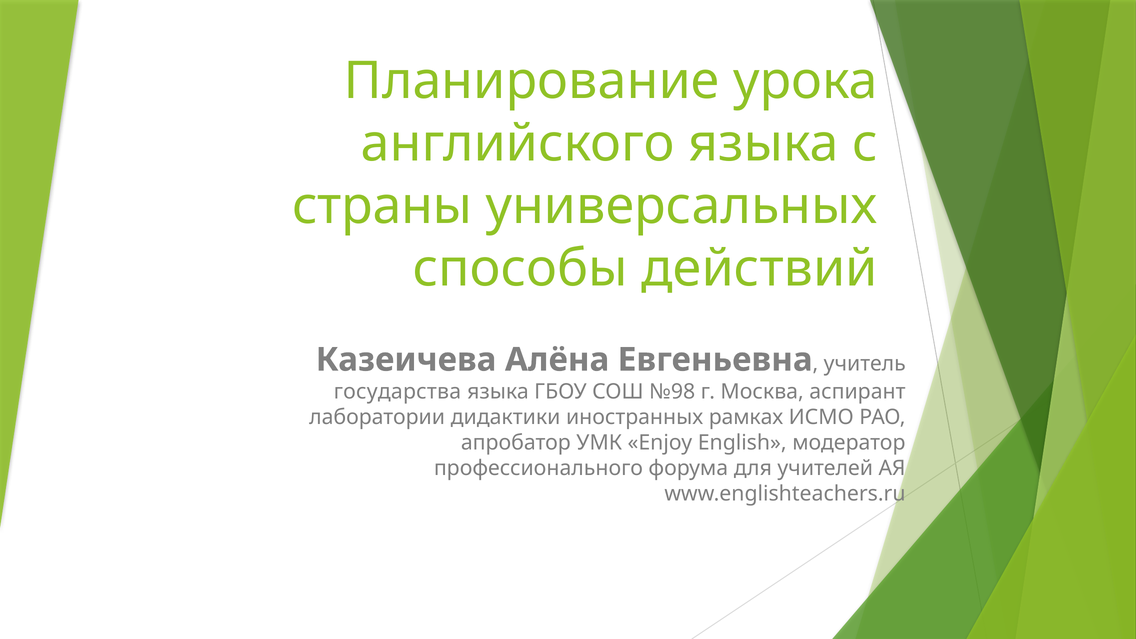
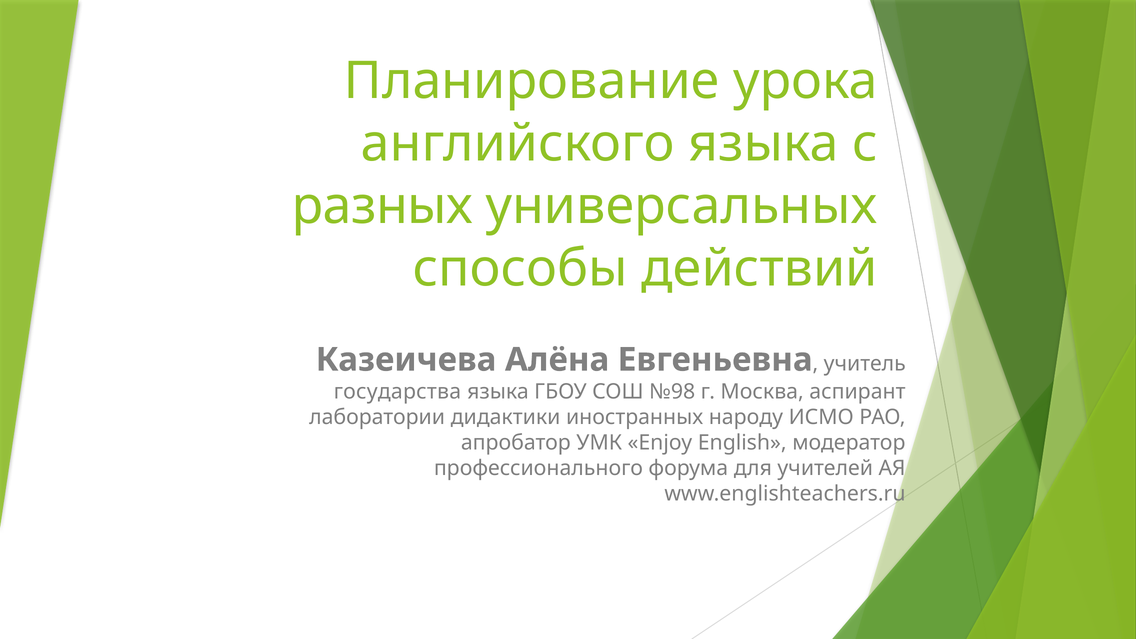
страны: страны -> разных
рамках: рамках -> народу
